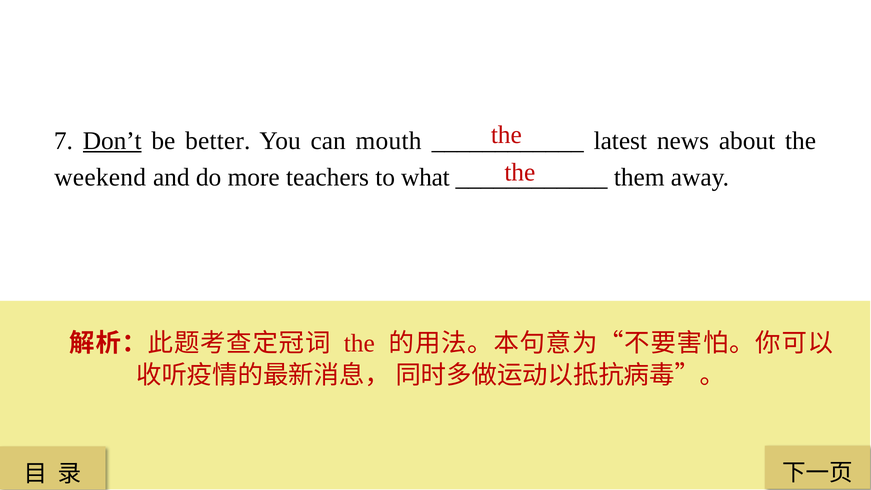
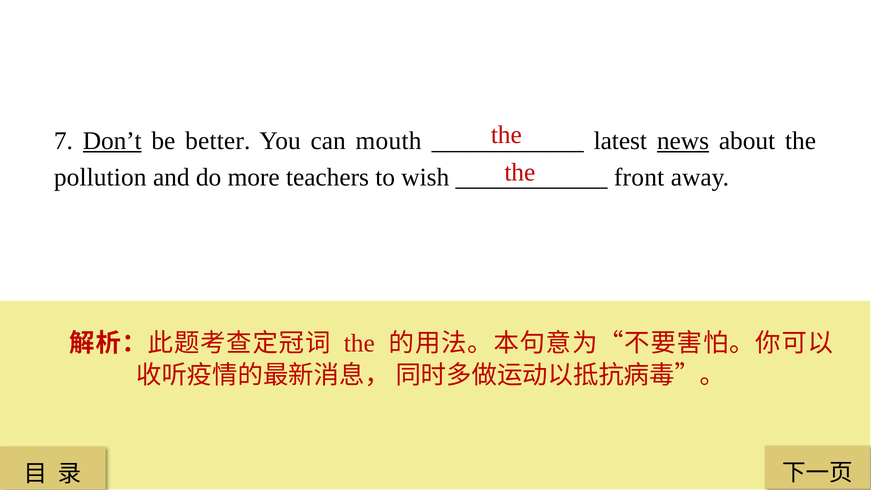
news underline: none -> present
weekend: weekend -> pollution
what: what -> wish
them: them -> front
